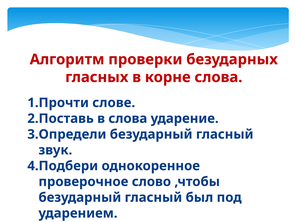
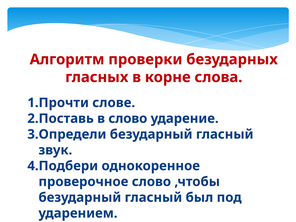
в слова: слова -> слово
